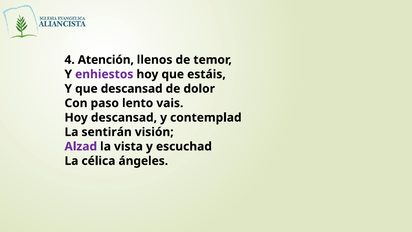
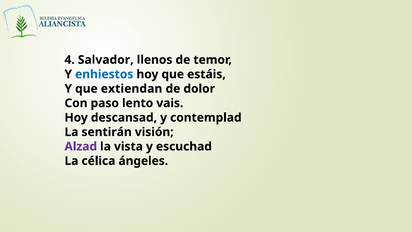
Atención: Atención -> Salvador
enhiestos colour: purple -> blue
que descansad: descansad -> extiendan
